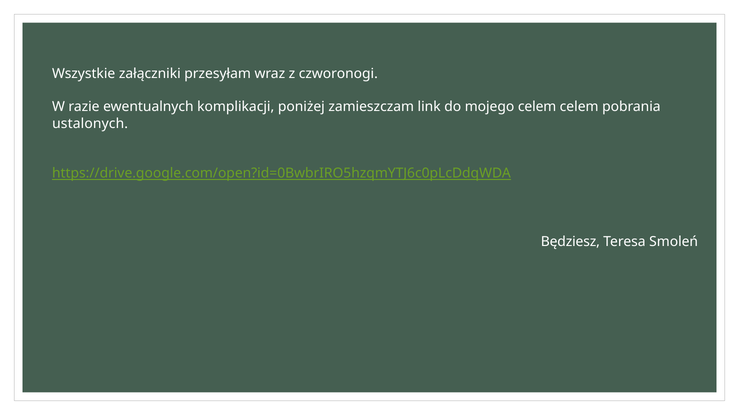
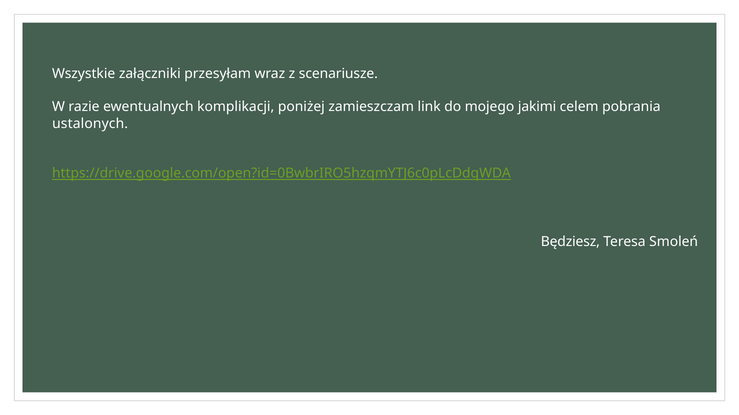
czworonogi: czworonogi -> scenariusze
mojego celem: celem -> jakimi
